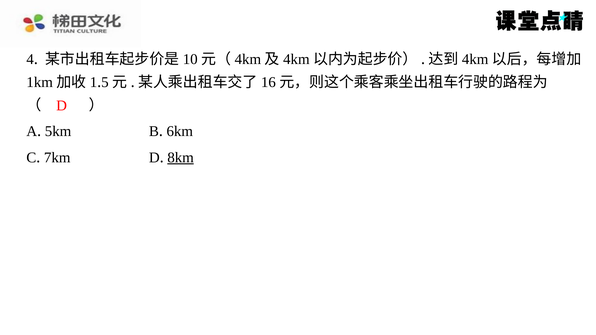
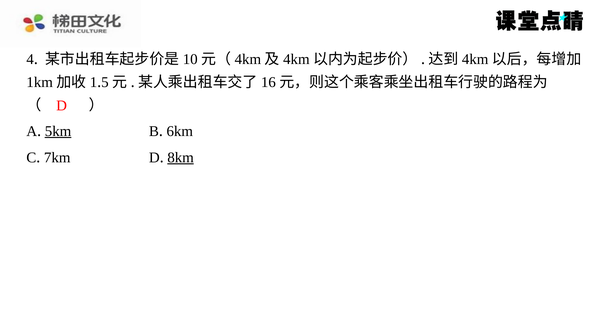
5km underline: none -> present
